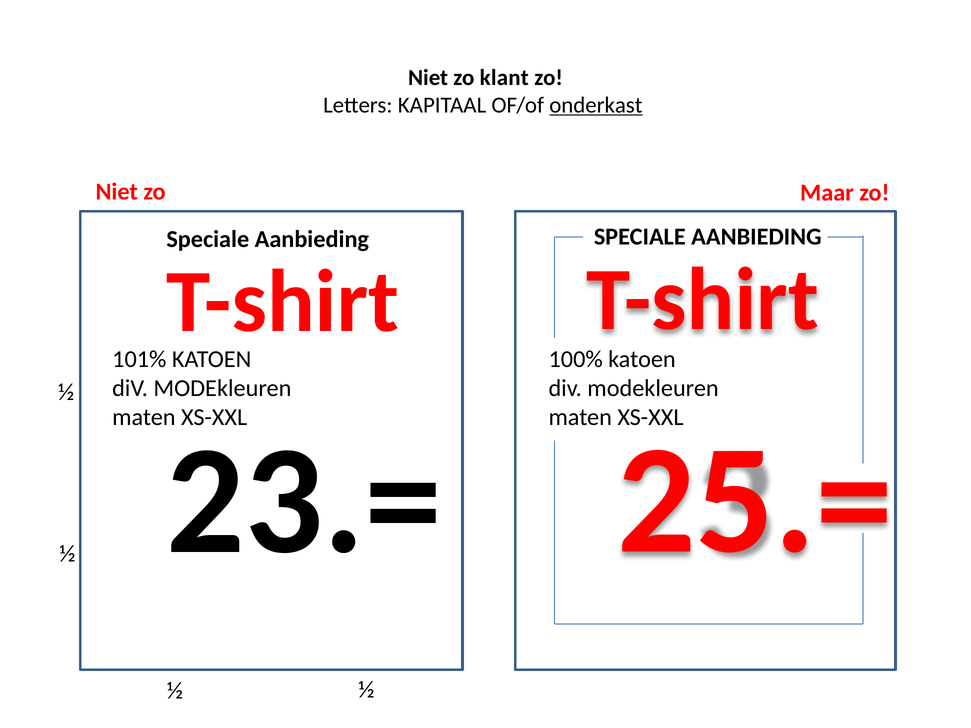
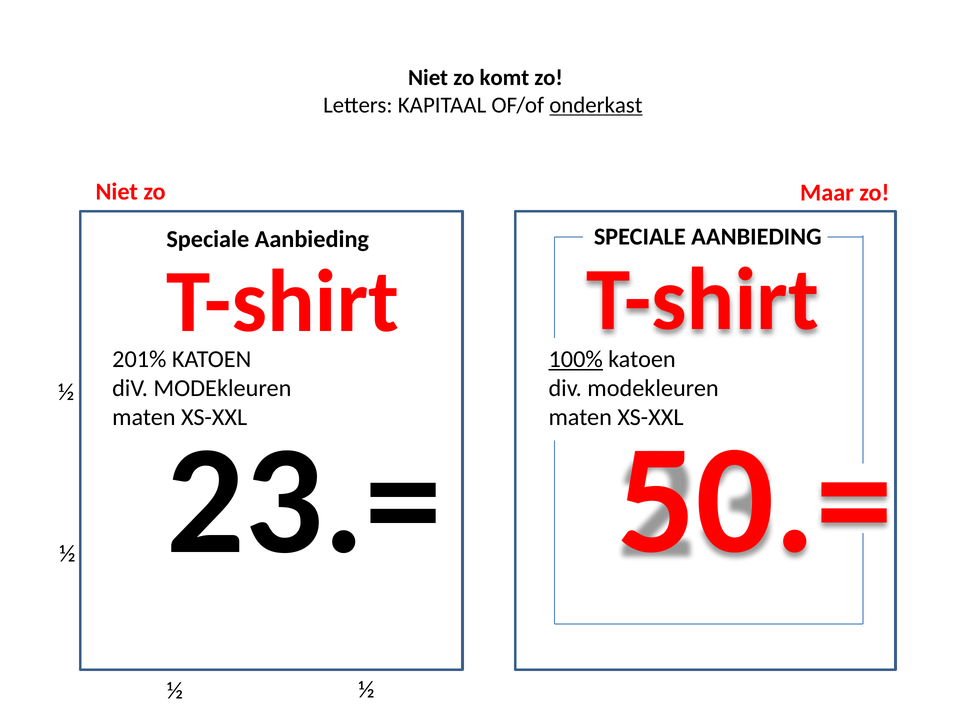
klant: klant -> komt
101%: 101% -> 201%
100% underline: none -> present
25.=: 25.= -> 50.=
